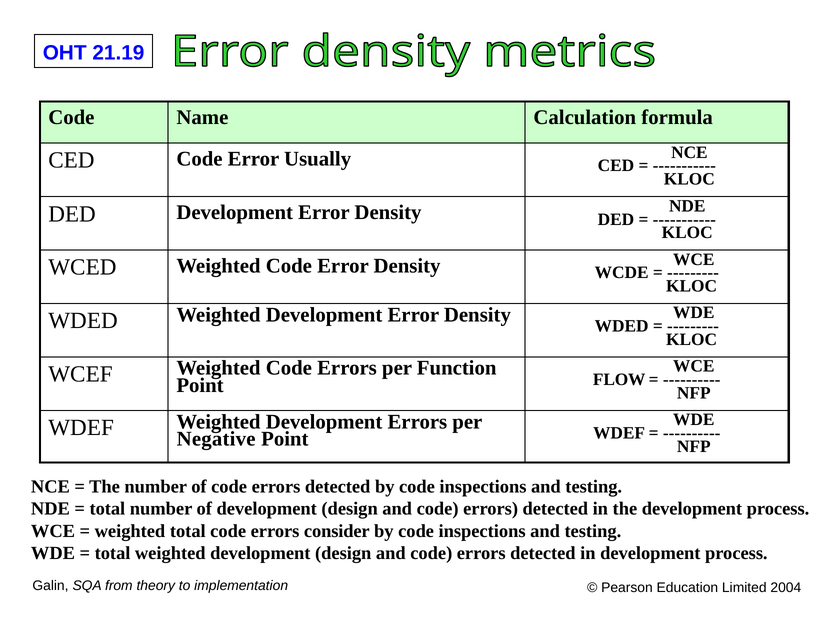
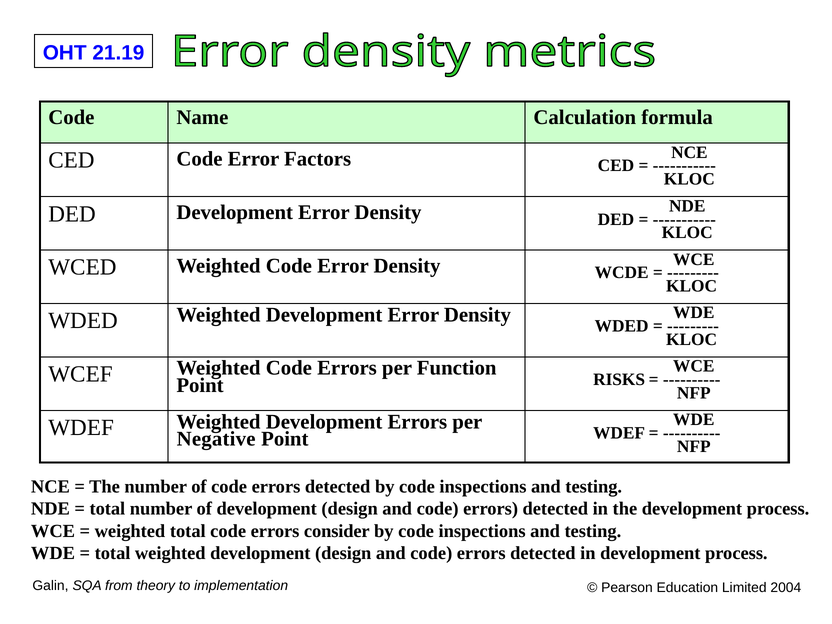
Usually: Usually -> Factors
FLOW: FLOW -> RISKS
